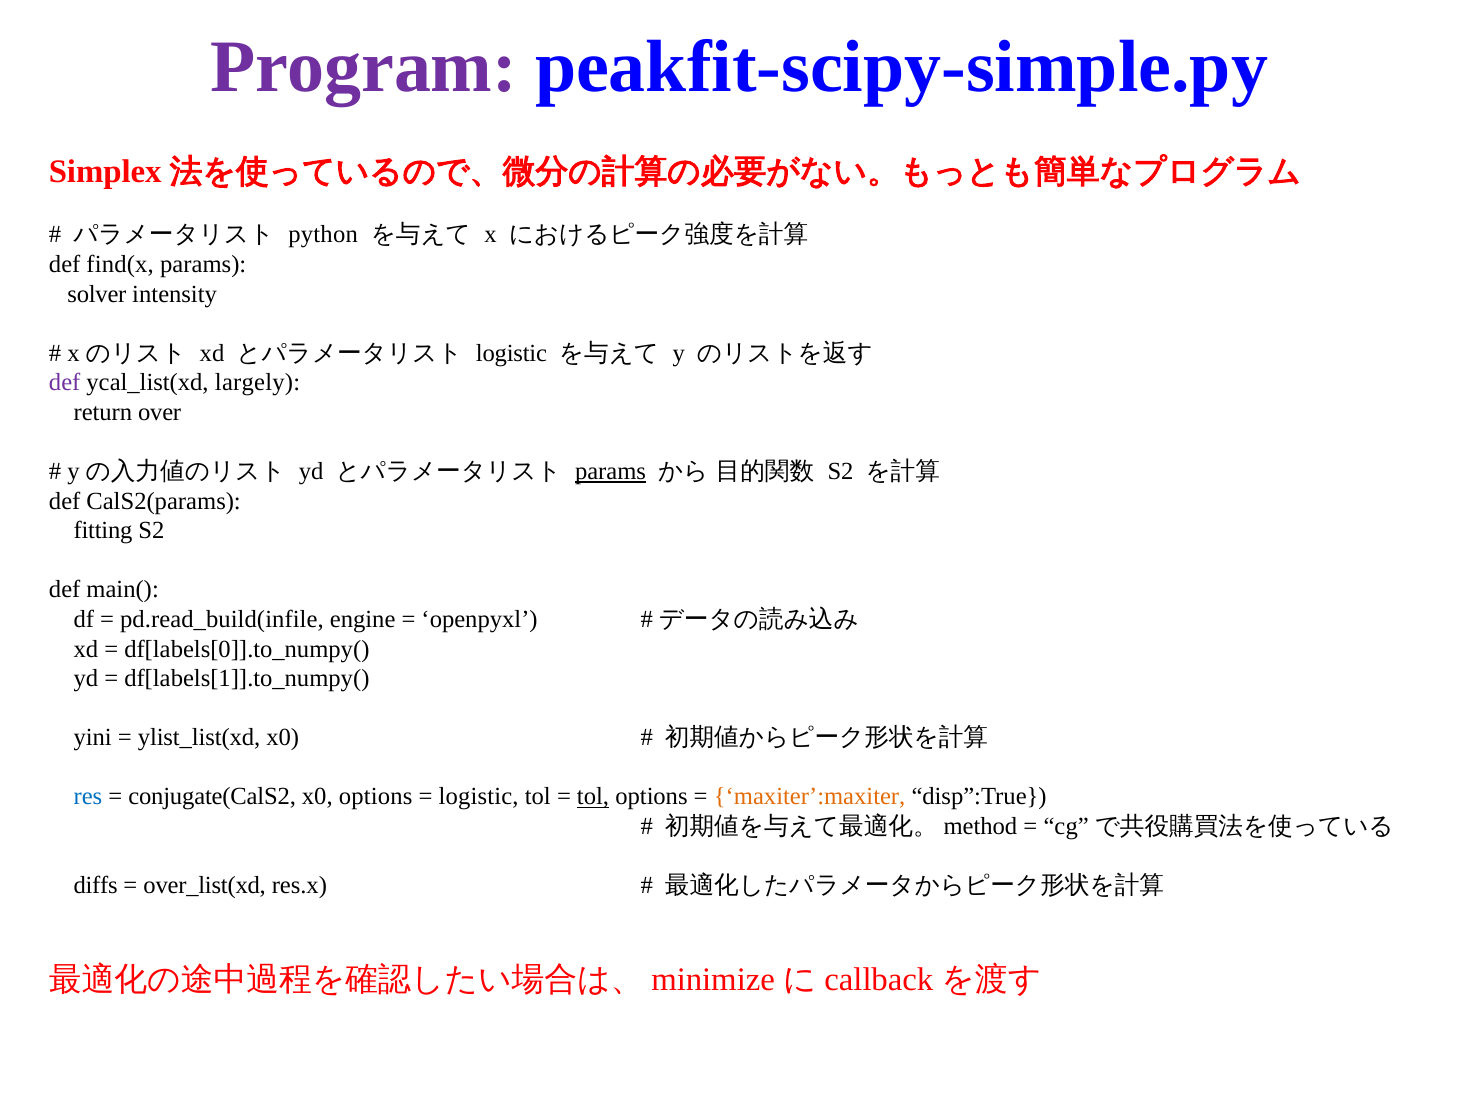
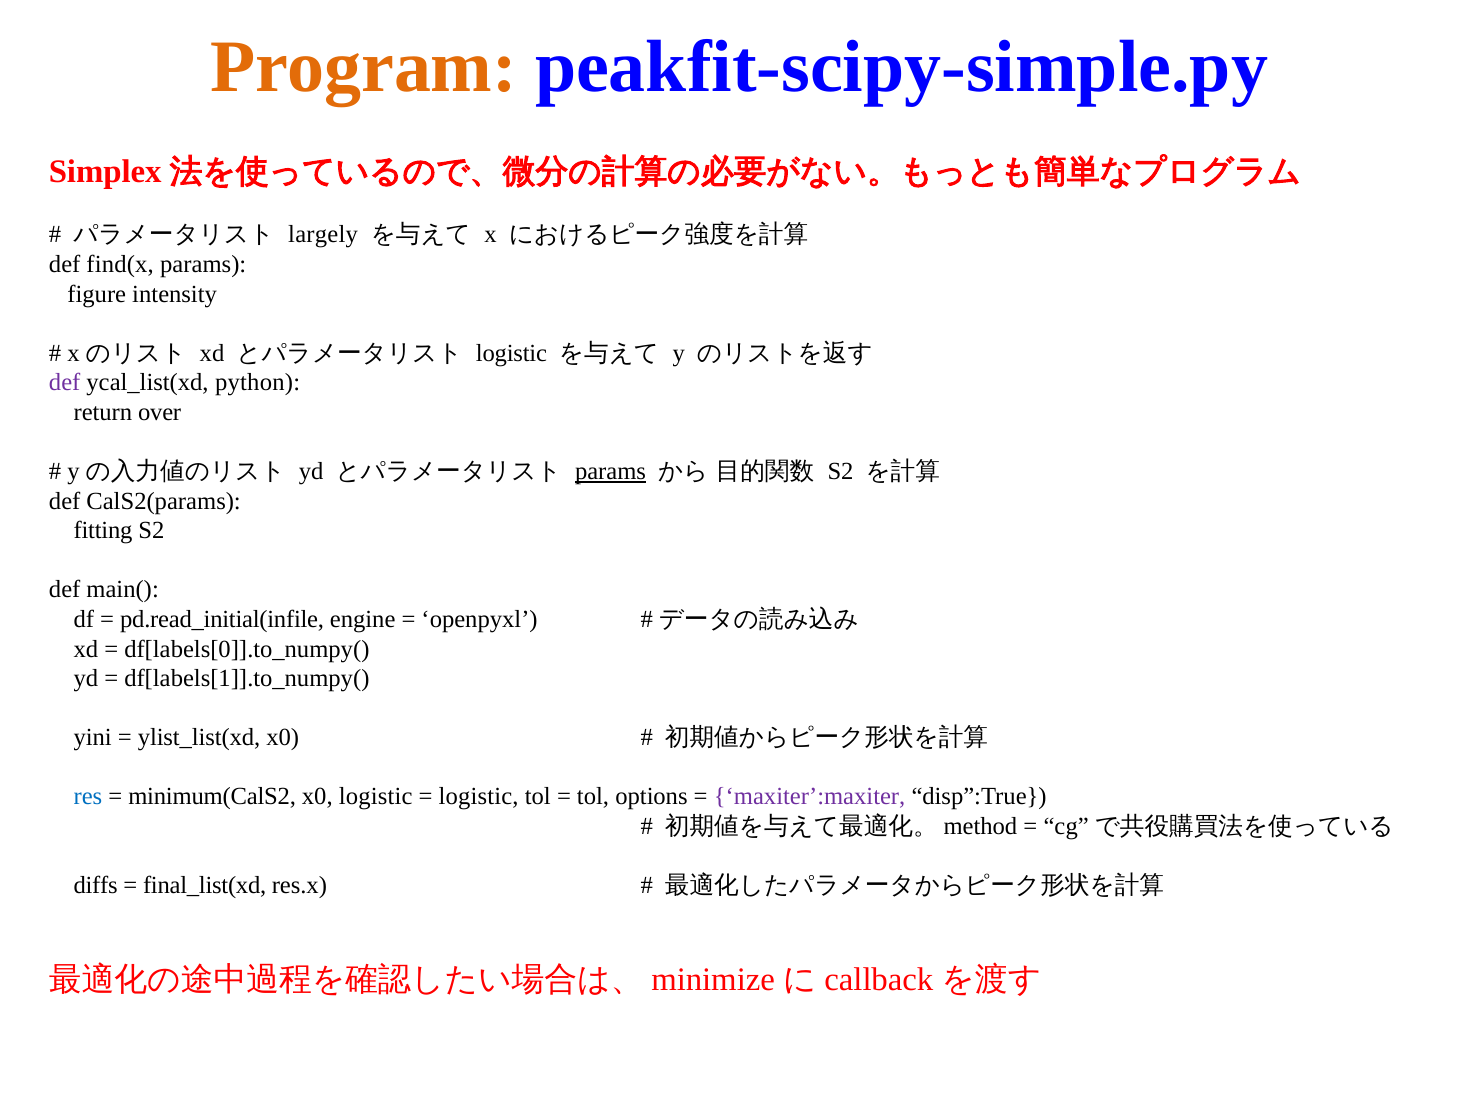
Program colour: purple -> orange
python: python -> largely
solver: solver -> figure
largely: largely -> python
pd.read_build(infile: pd.read_build(infile -> pd.read_initial(infile
conjugate(CalS2: conjugate(CalS2 -> minimum(CalS2
x0 options: options -> logistic
tol at (593, 797) underline: present -> none
maxiter’:maxiter colour: orange -> purple
over_list(xd: over_list(xd -> final_list(xd
